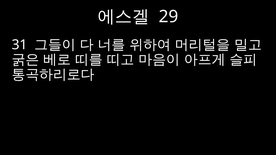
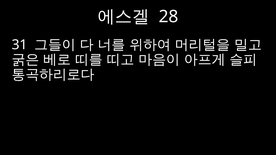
29: 29 -> 28
